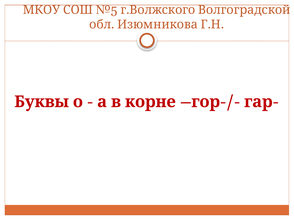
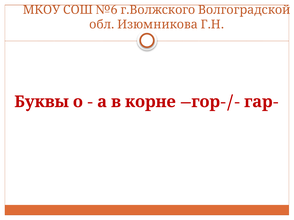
№5: №5 -> №6
